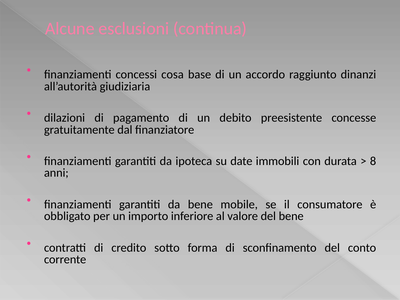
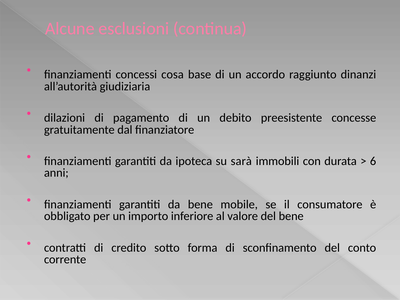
date: date -> sarà
8: 8 -> 6
